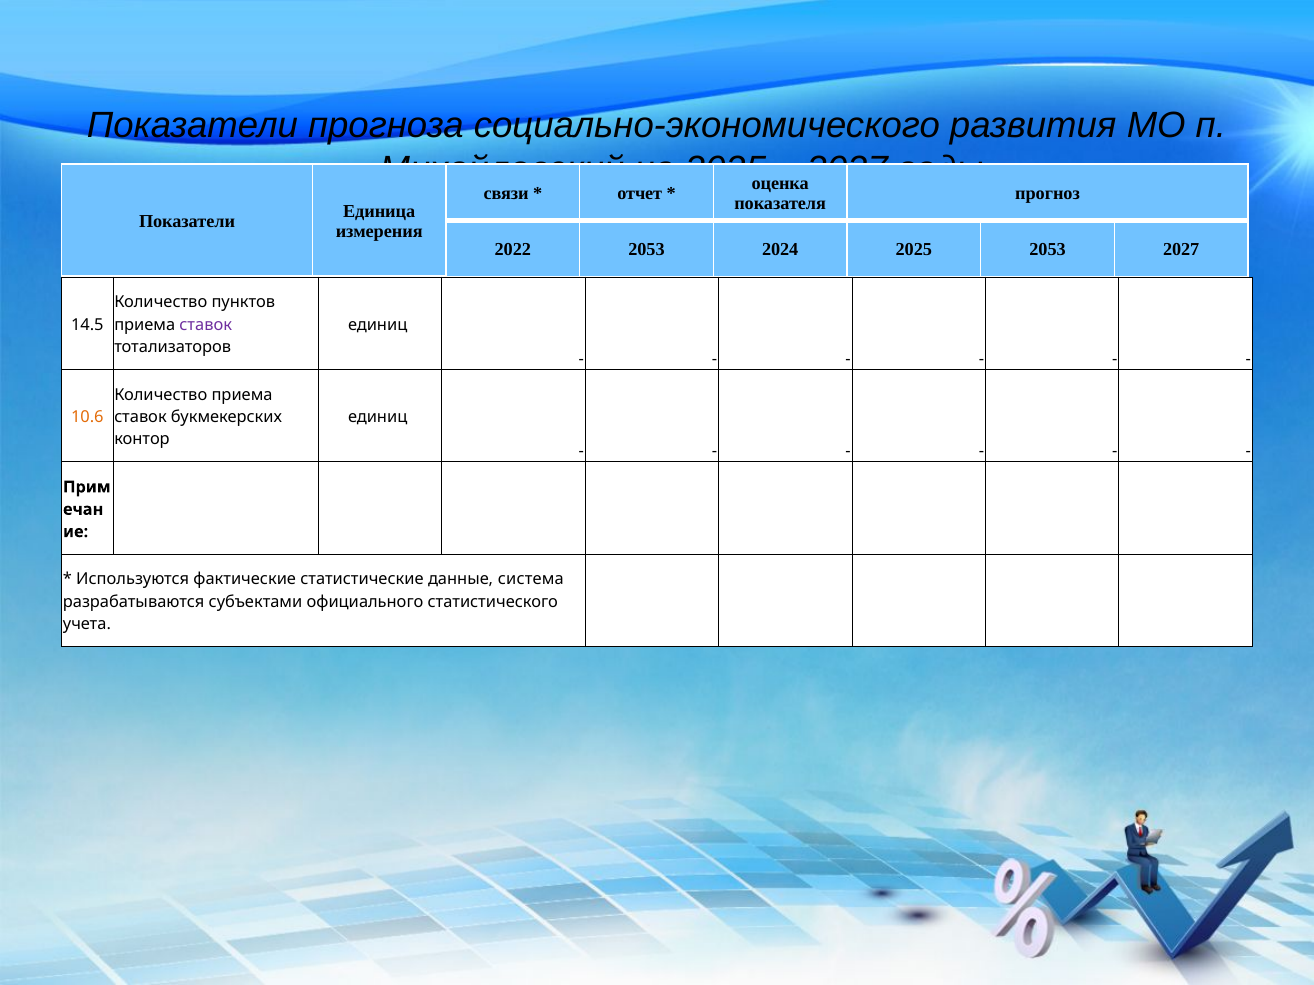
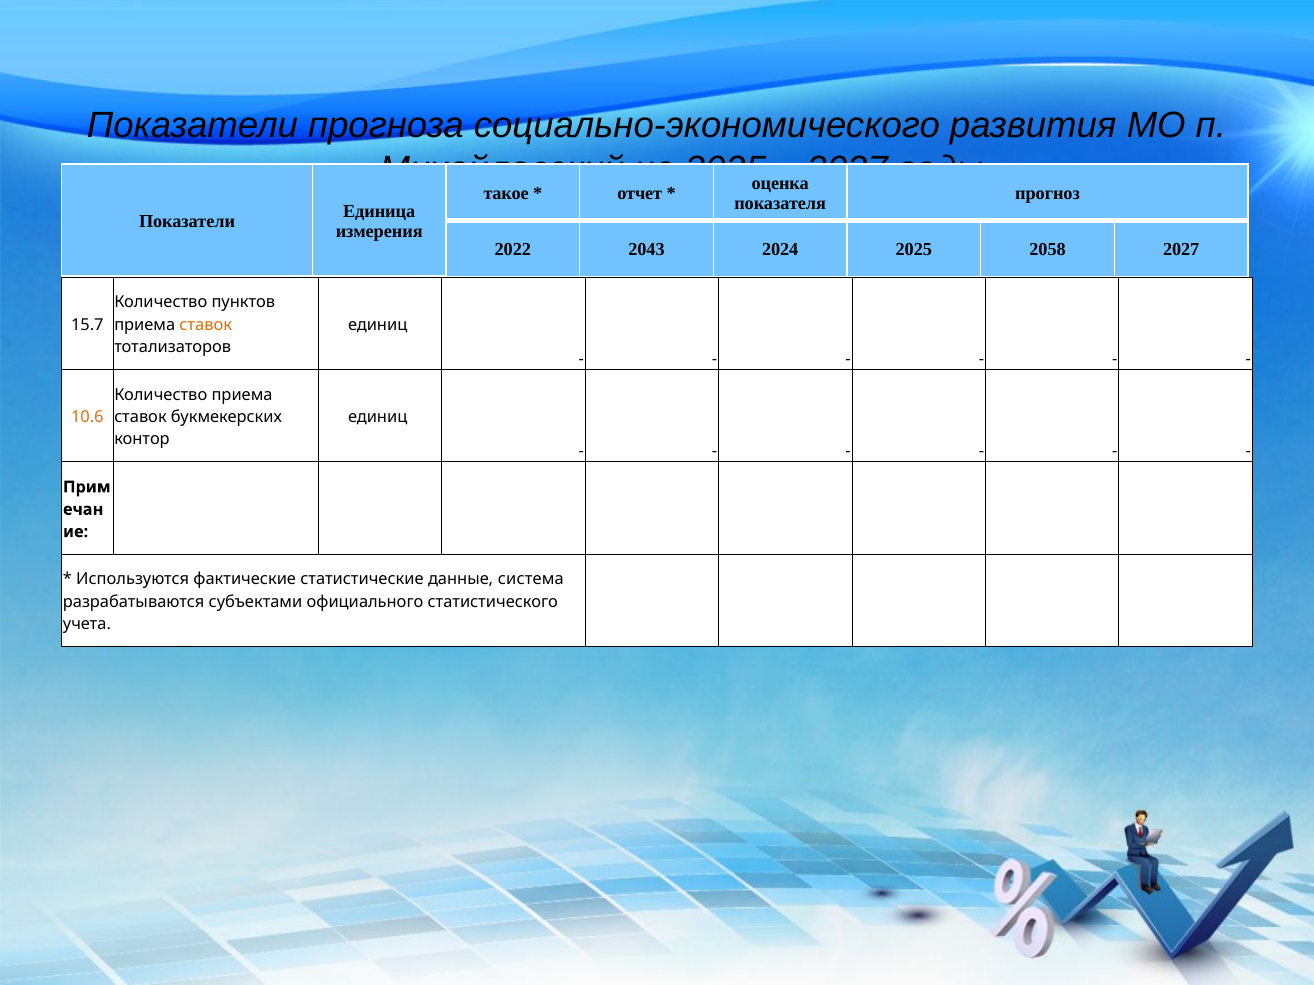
связи: связи -> такое
2022 2053: 2053 -> 2043
2025 2053: 2053 -> 2058
14.5: 14.5 -> 15.7
ставок at (206, 325) colour: purple -> orange
